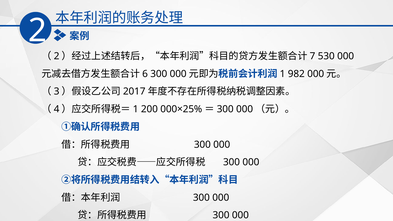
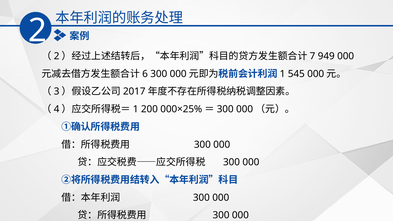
530: 530 -> 949
982: 982 -> 545
